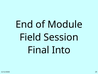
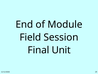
Into: Into -> Unit
